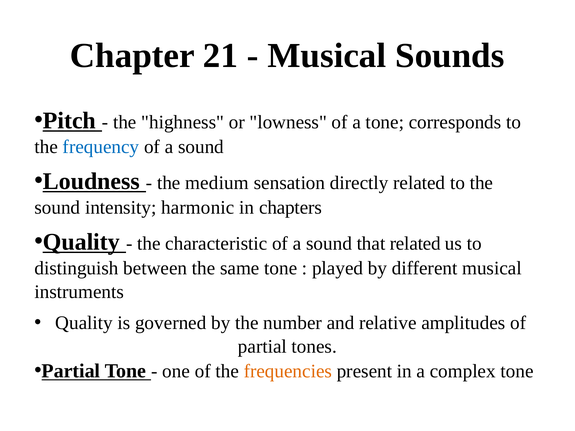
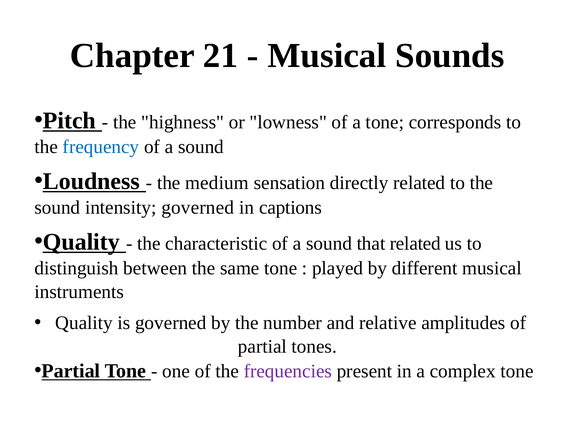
intensity harmonic: harmonic -> governed
chapters: chapters -> captions
frequencies colour: orange -> purple
